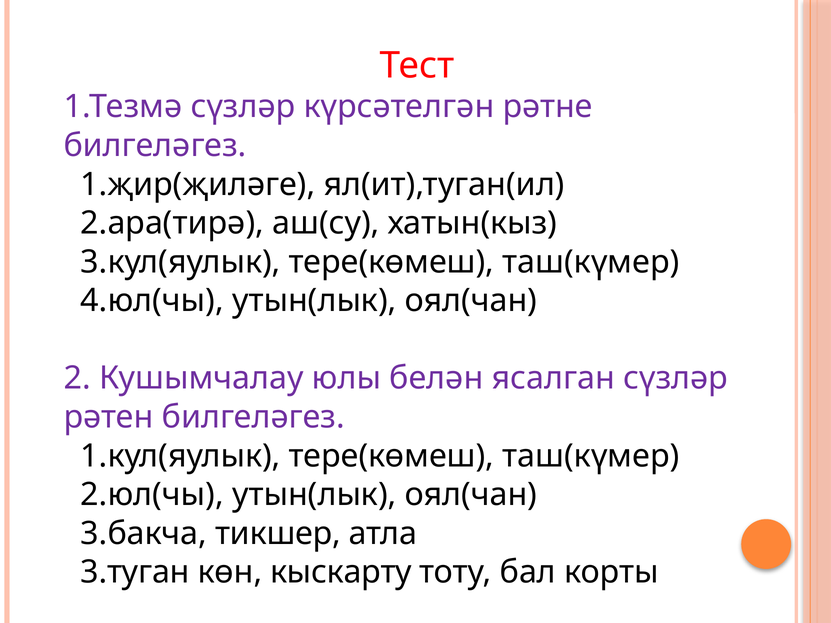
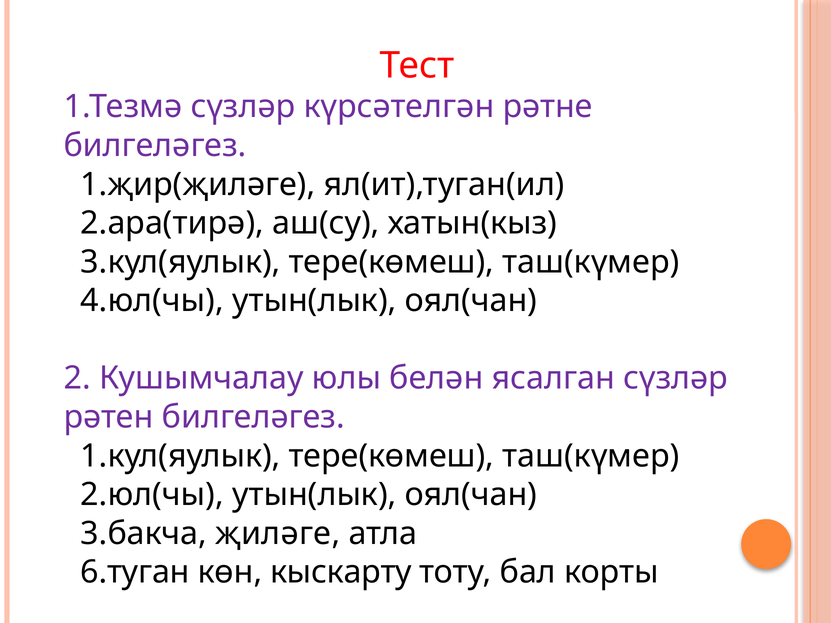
тикшер: тикшер -> җиләге
3.туган: 3.туган -> 6.туган
